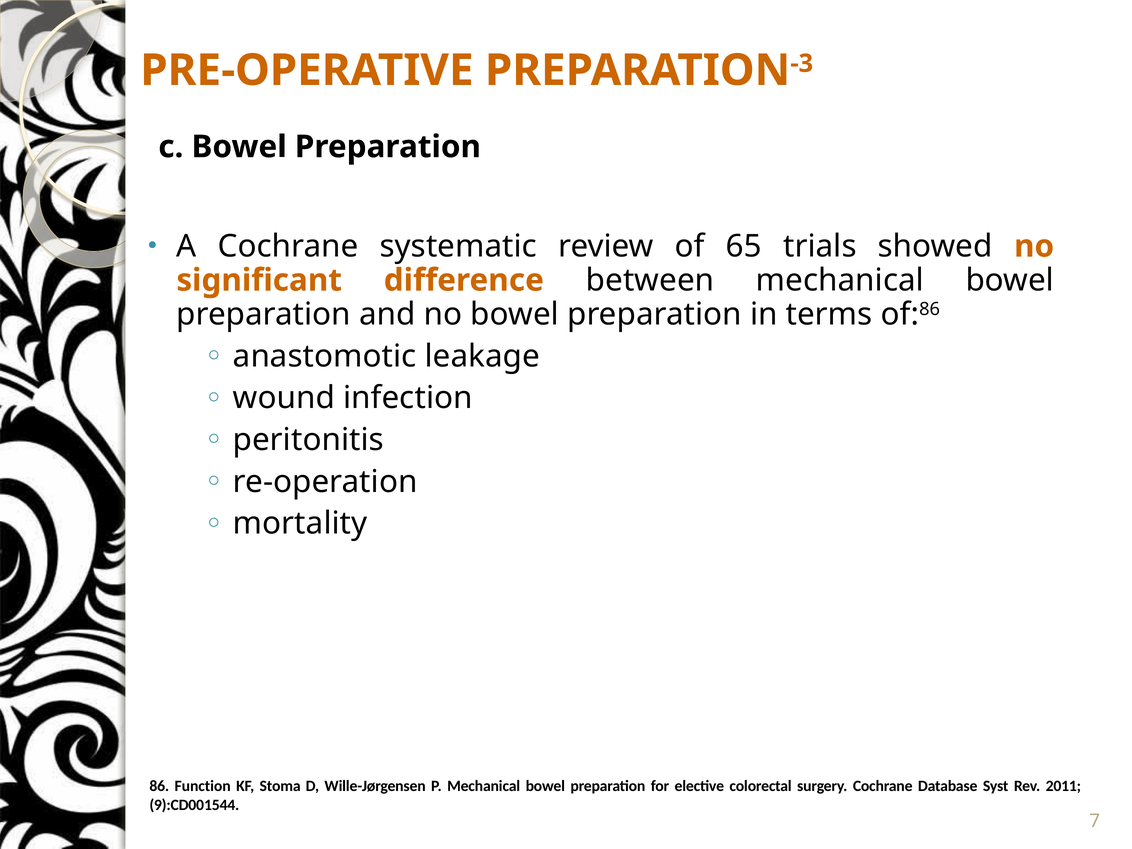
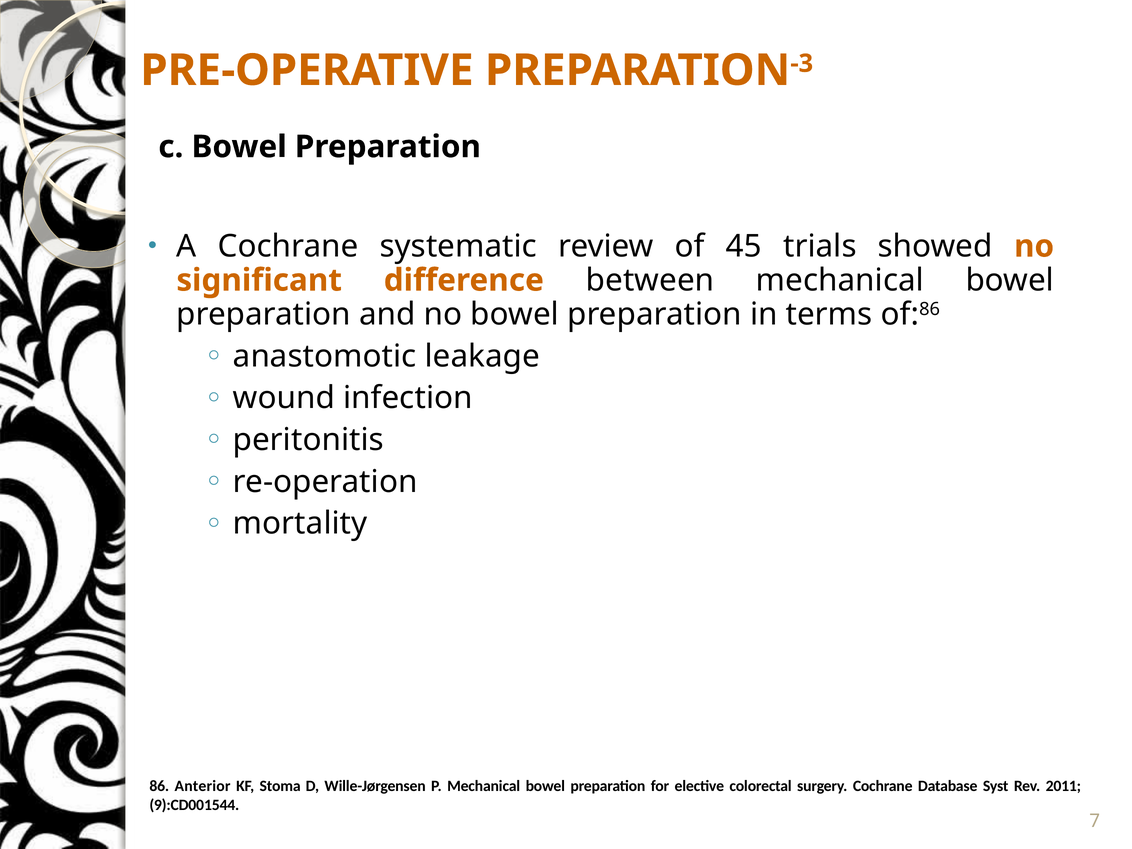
65: 65 -> 45
Function: Function -> Anterior
